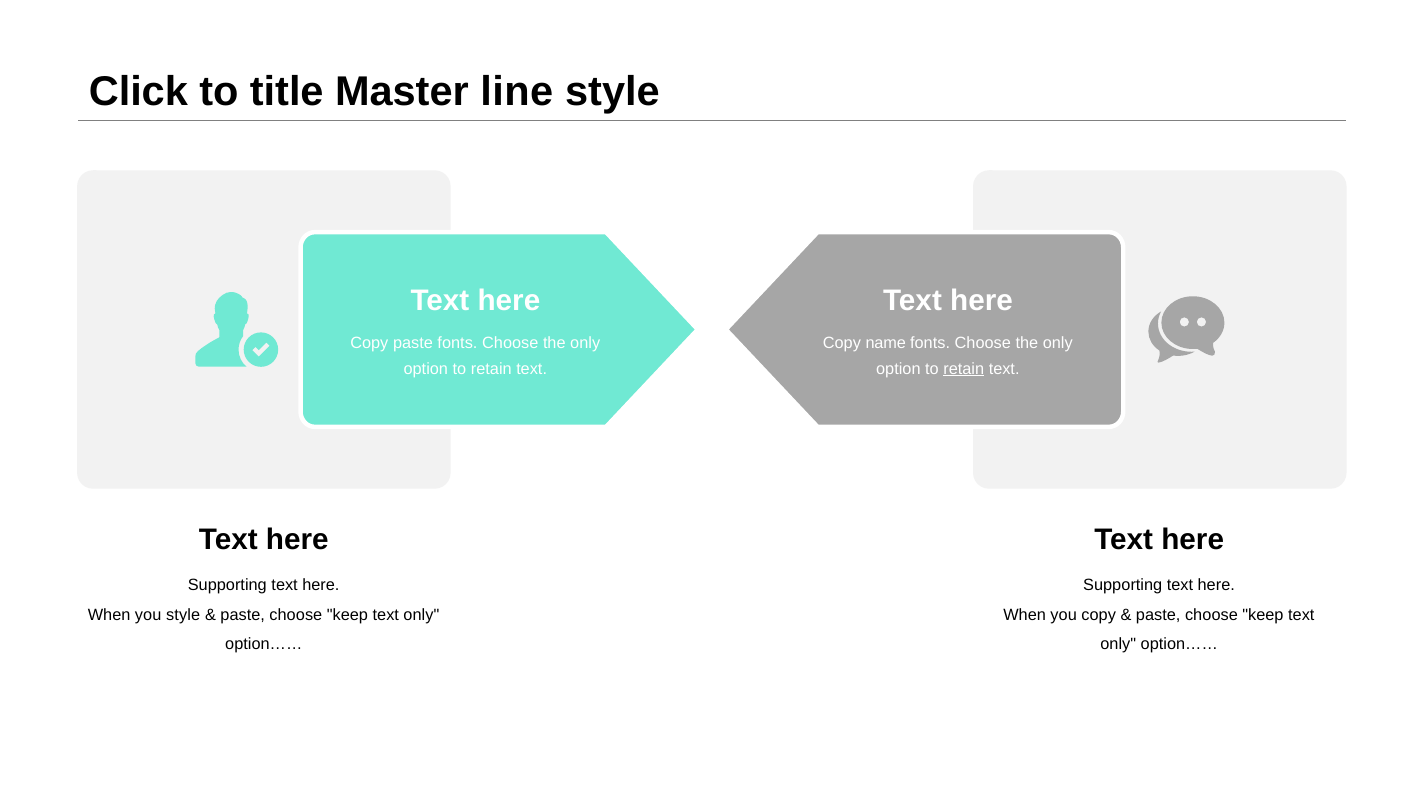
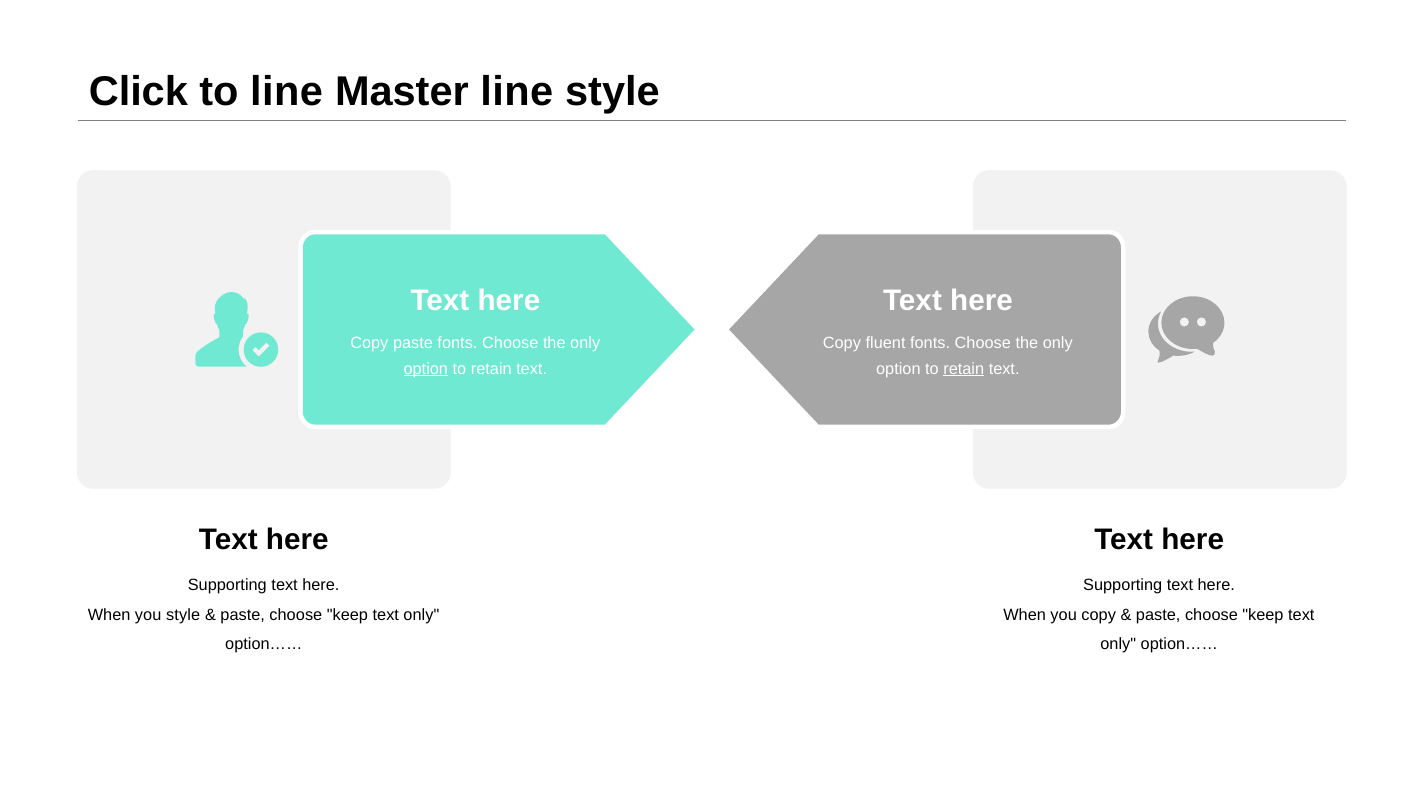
to title: title -> line
name: name -> fluent
option at (426, 369) underline: none -> present
